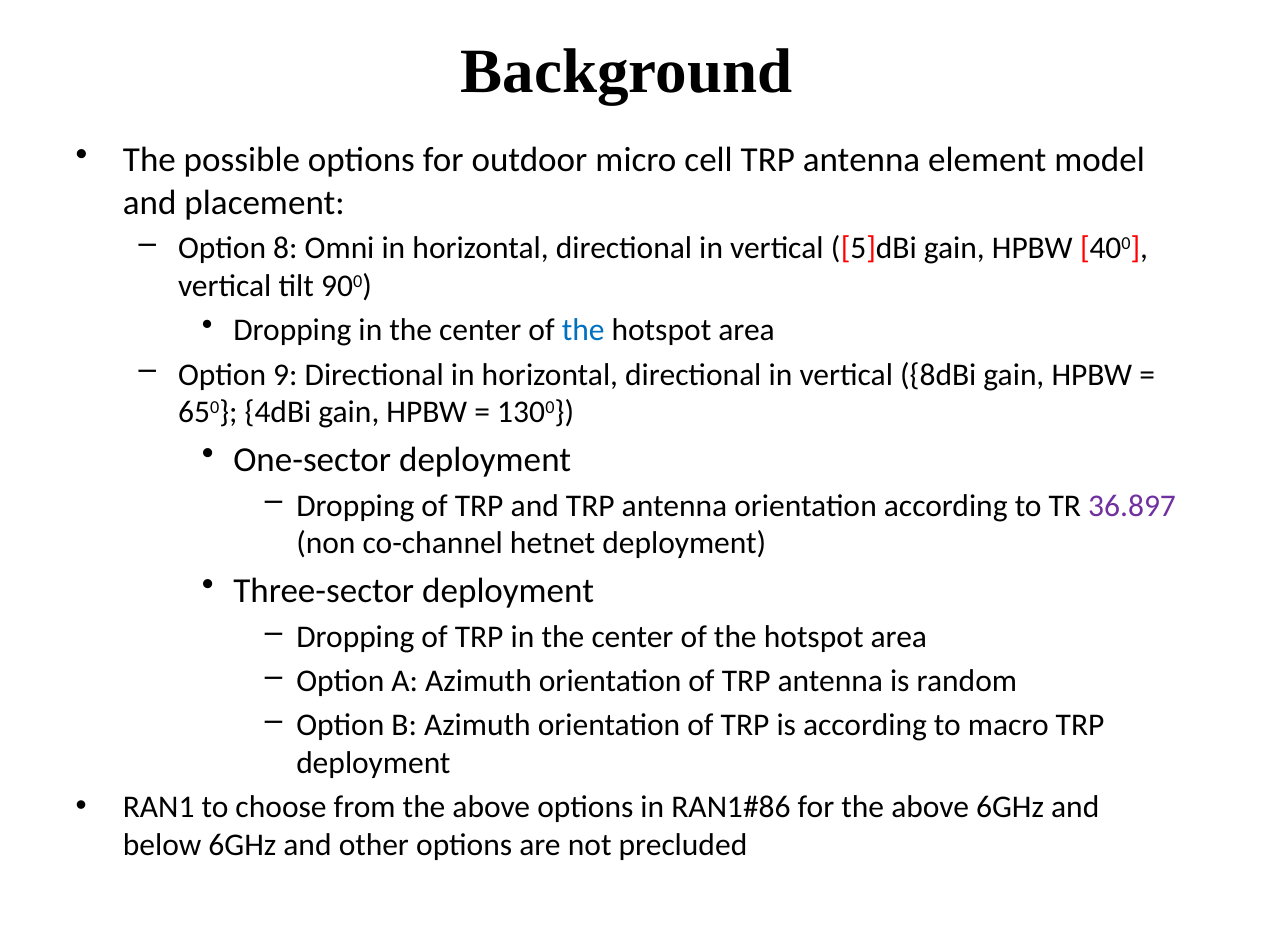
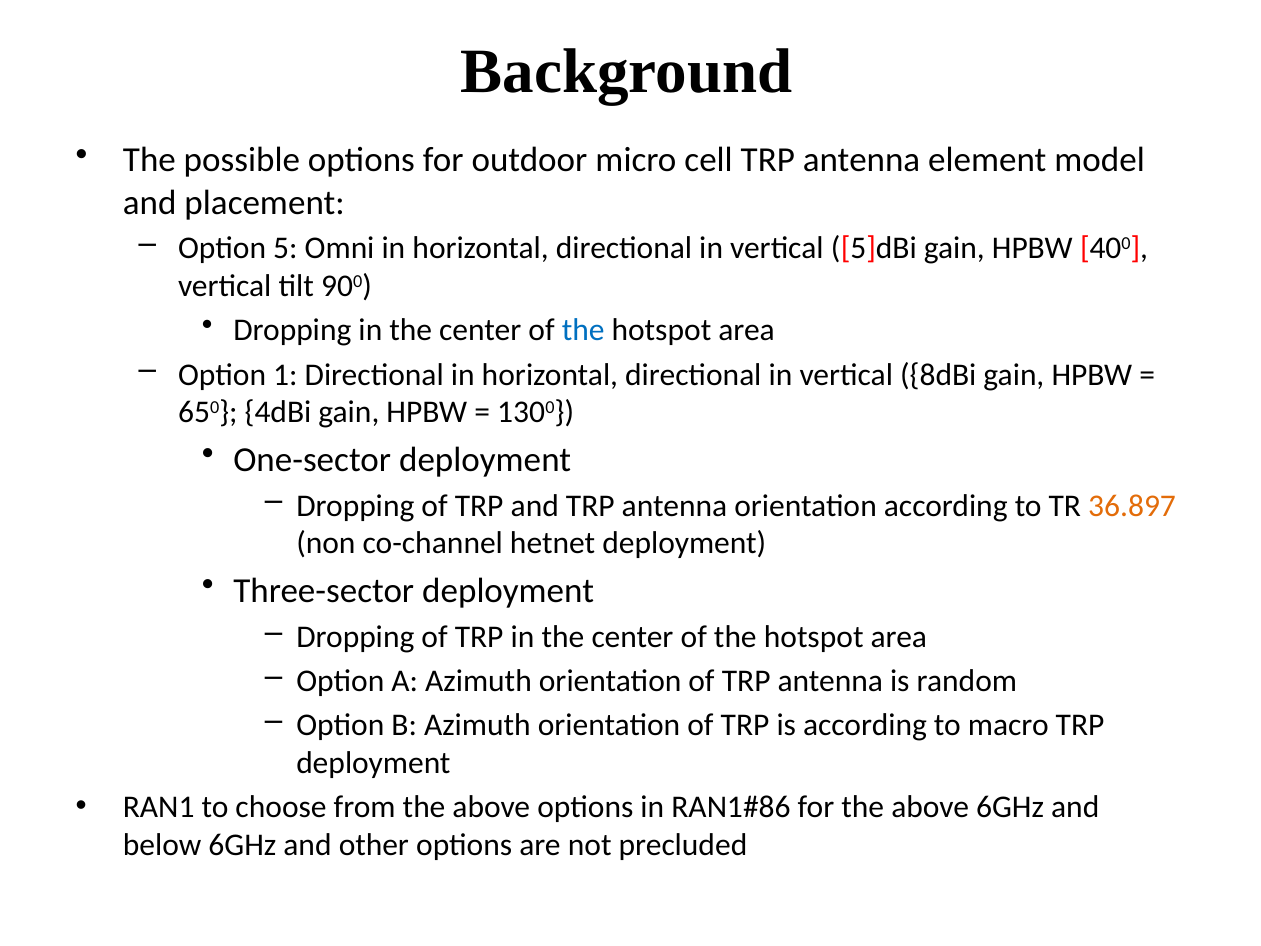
8: 8 -> 5
9: 9 -> 1
36.897 colour: purple -> orange
